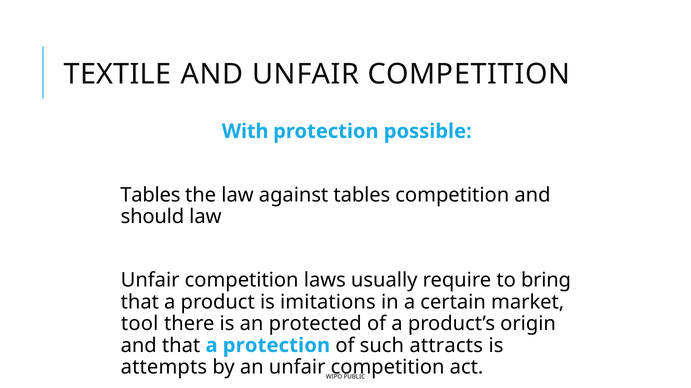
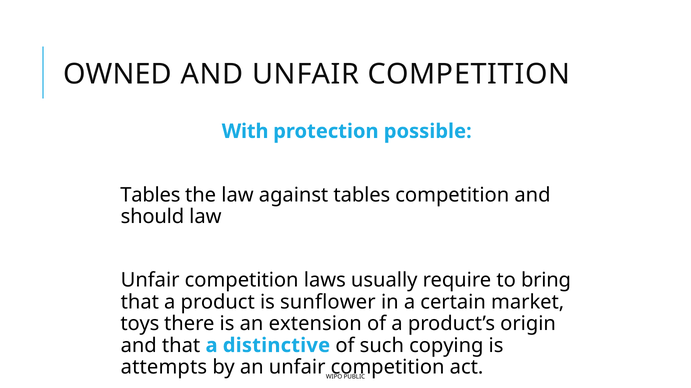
TEXTILE: TEXTILE -> OWNED
imitations: imitations -> sunflower
tool: tool -> toys
protected: protected -> extension
a protection: protection -> distinctive
attracts: attracts -> copying
